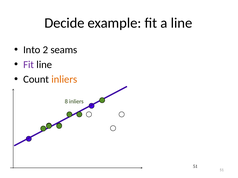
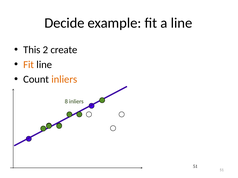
Into: Into -> This
seams: seams -> create
Fit at (29, 65) colour: purple -> orange
